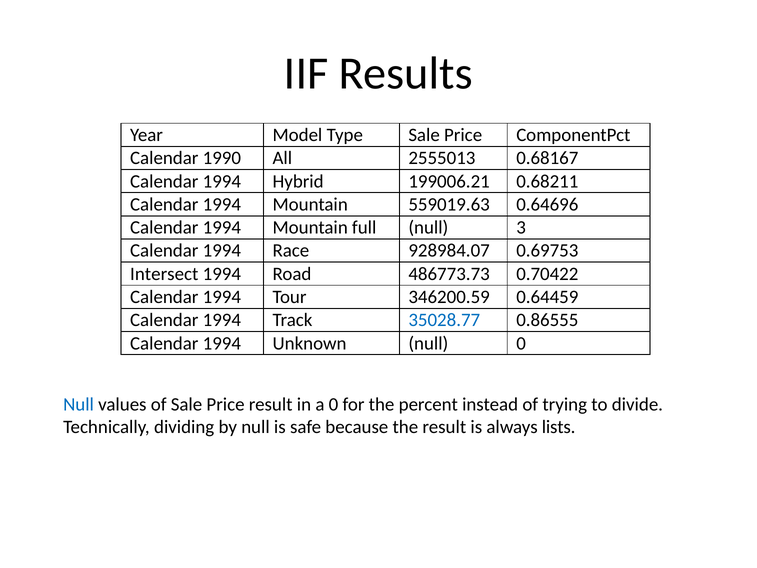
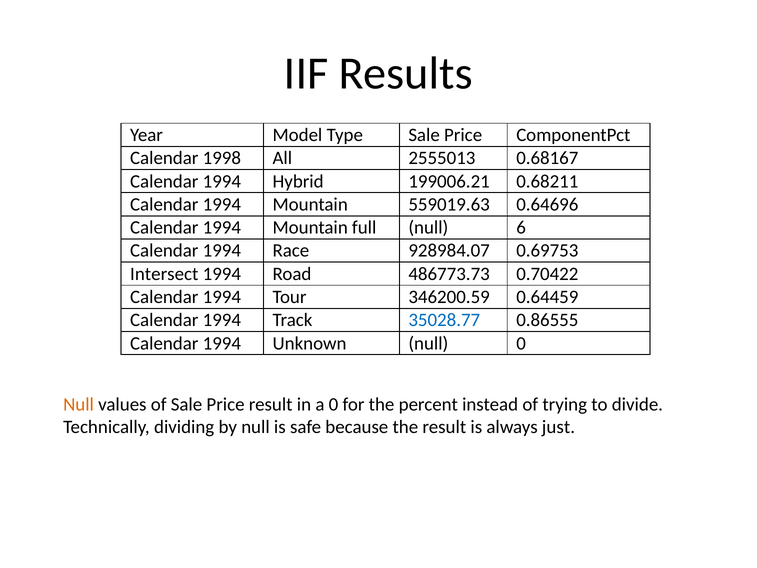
1990: 1990 -> 1998
3: 3 -> 6
Null at (79, 404) colour: blue -> orange
lists: lists -> just
